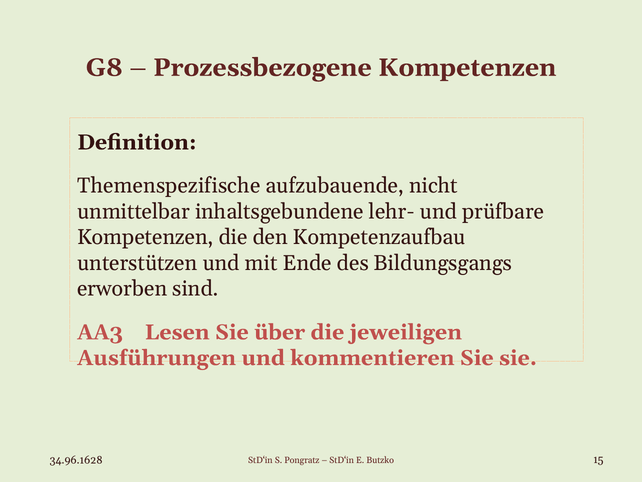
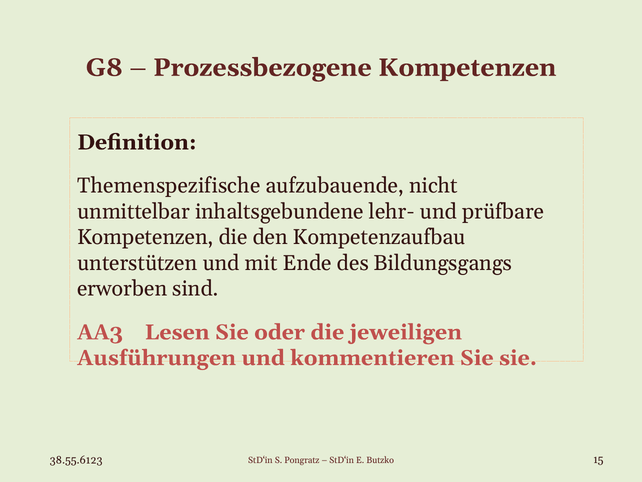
über: über -> oder
34.96.1628: 34.96.1628 -> 38.55.6123
